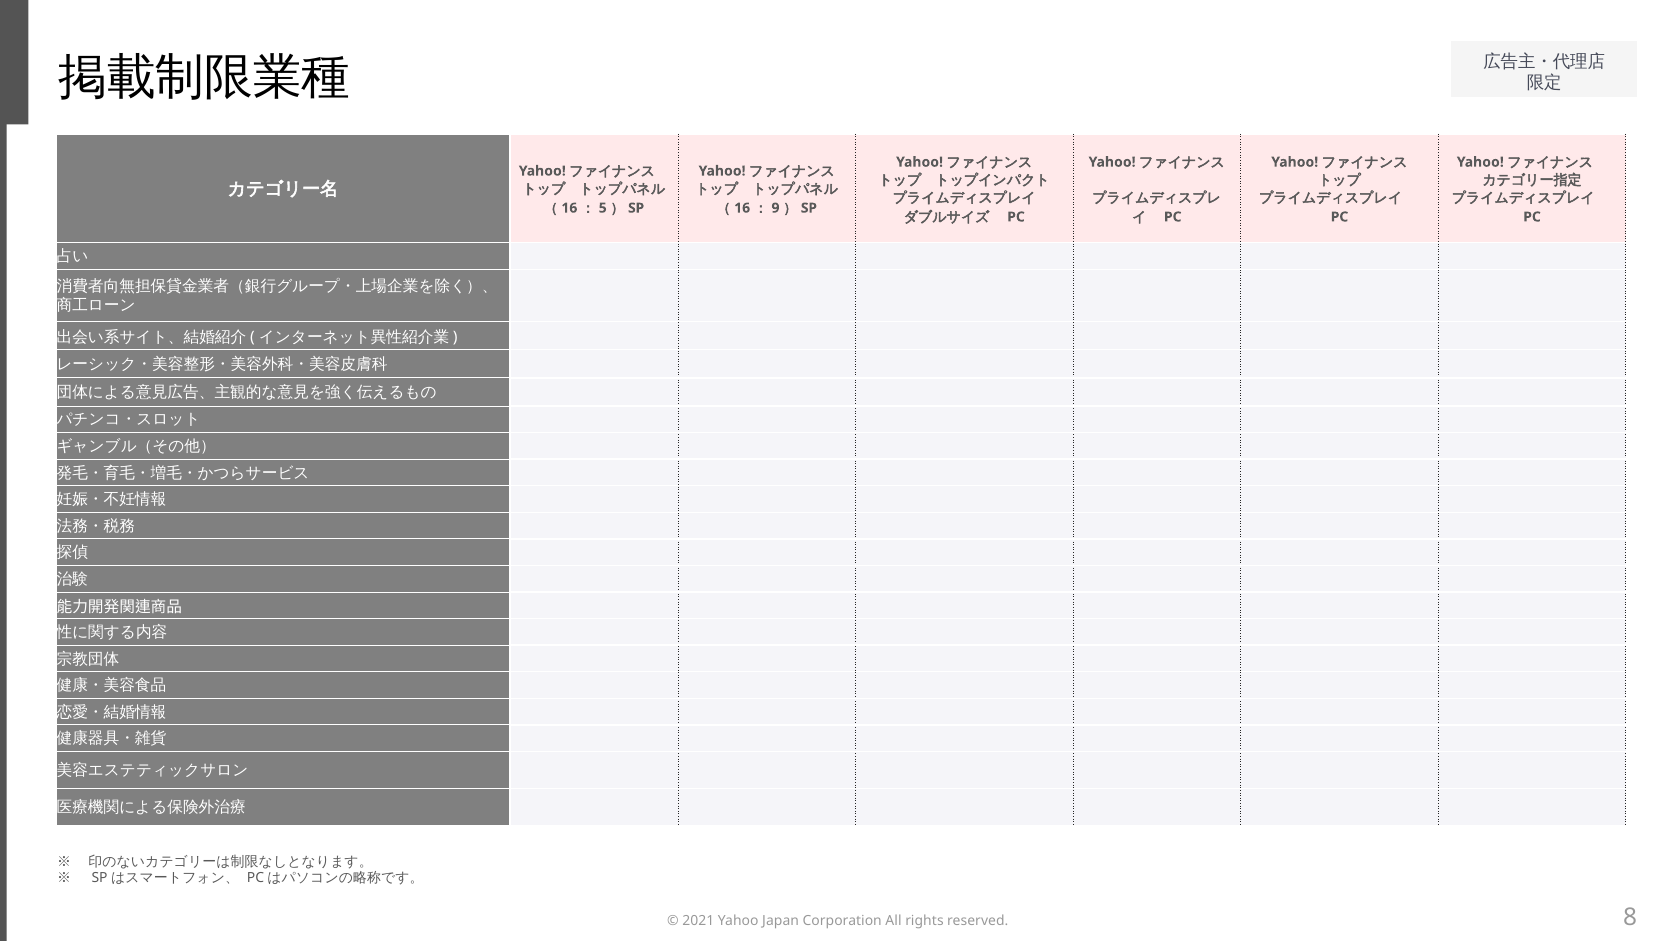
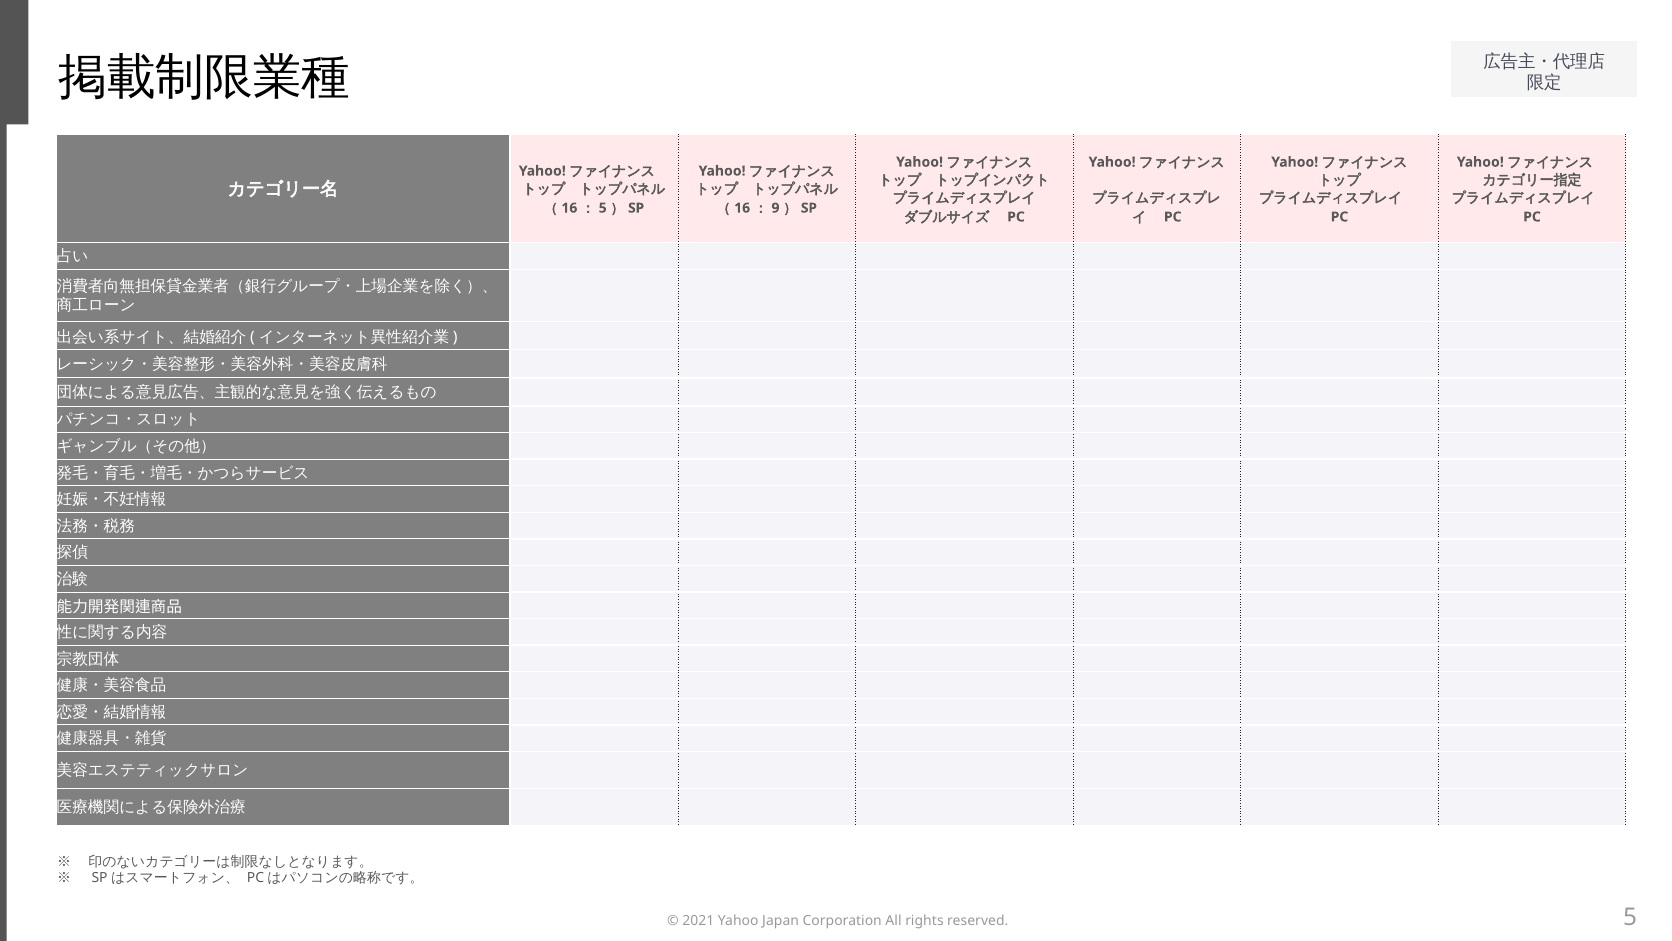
8 at (1630, 917): 8 -> 5
